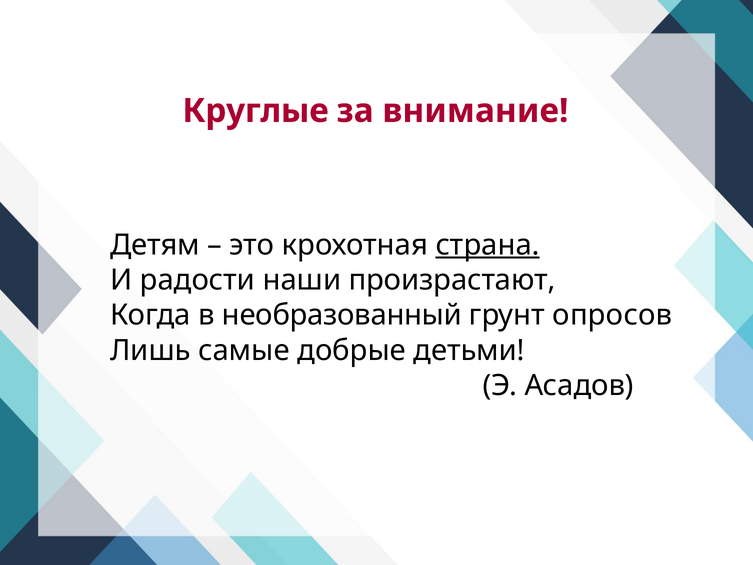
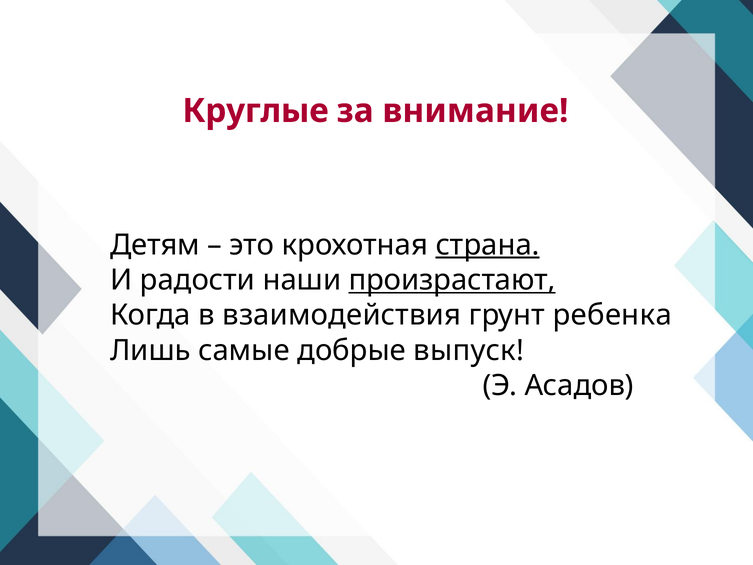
произрастают underline: none -> present
необразованный: необразованный -> взаимодействия
опросов: опросов -> ребенка
детьми: детьми -> выпуск
